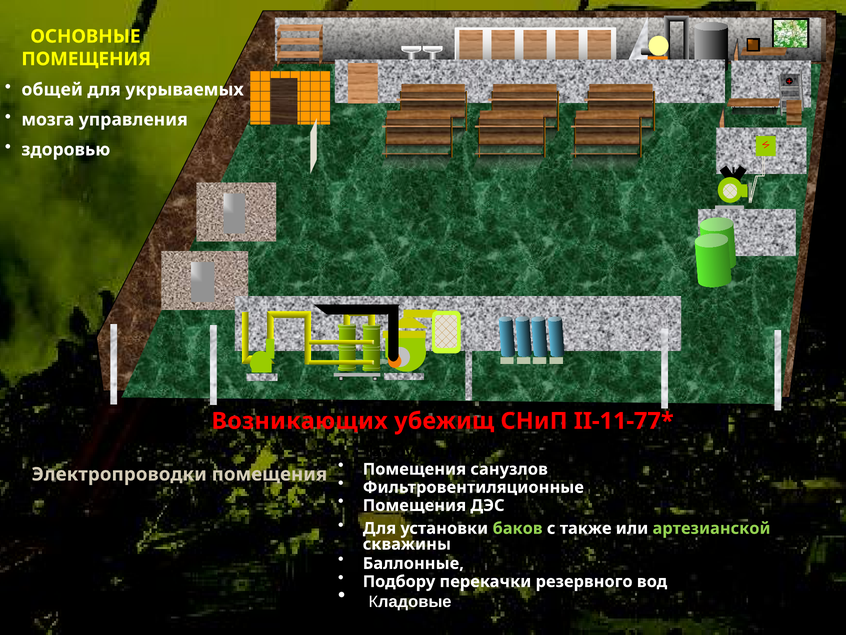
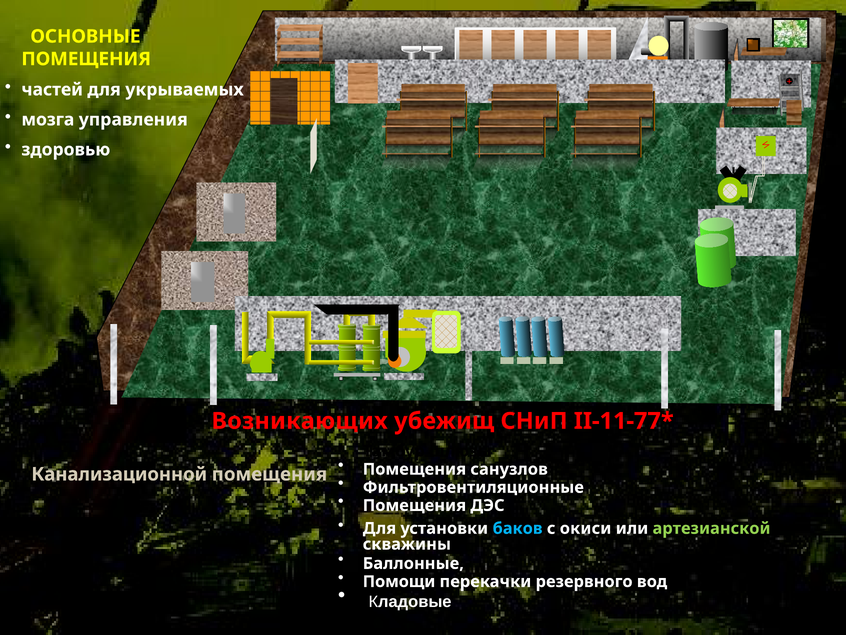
общей: общей -> частей
Электропроводки: Электропроводки -> Канализационной
баков colour: light green -> light blue
также: также -> окиси
Подбору: Подбору -> Помощи
